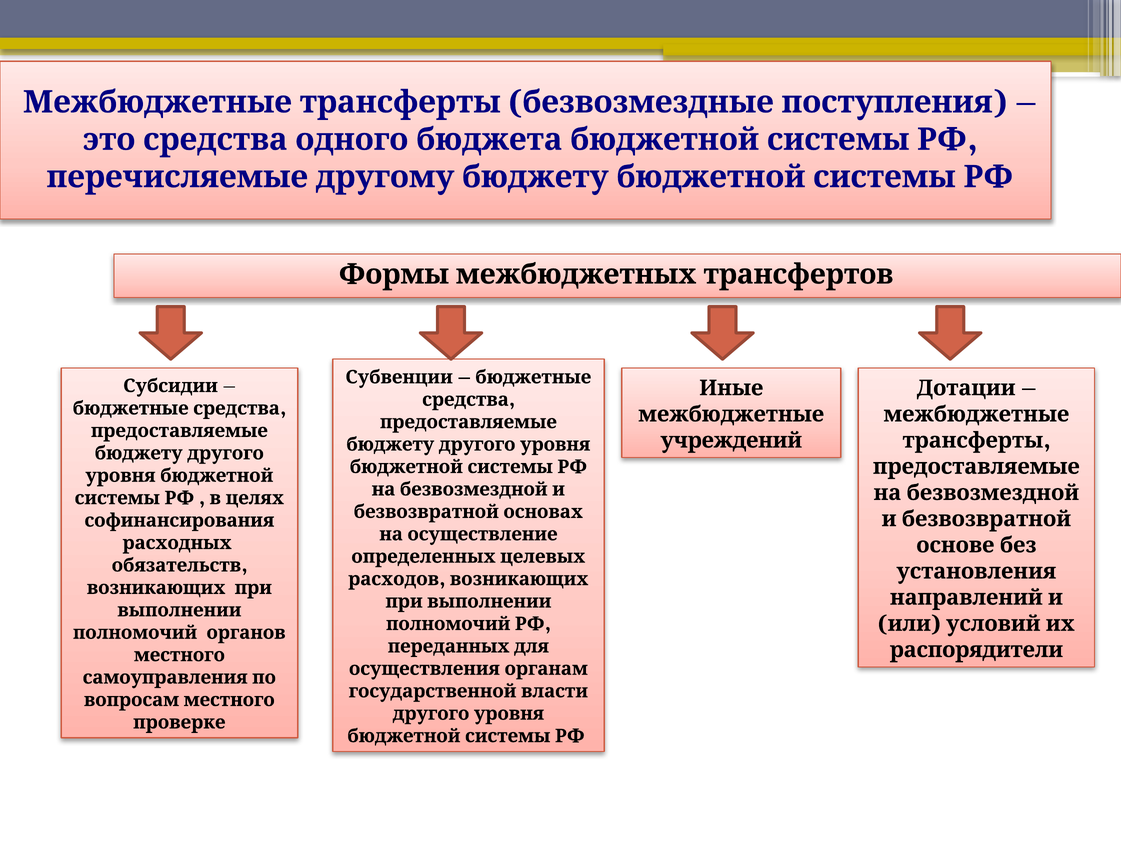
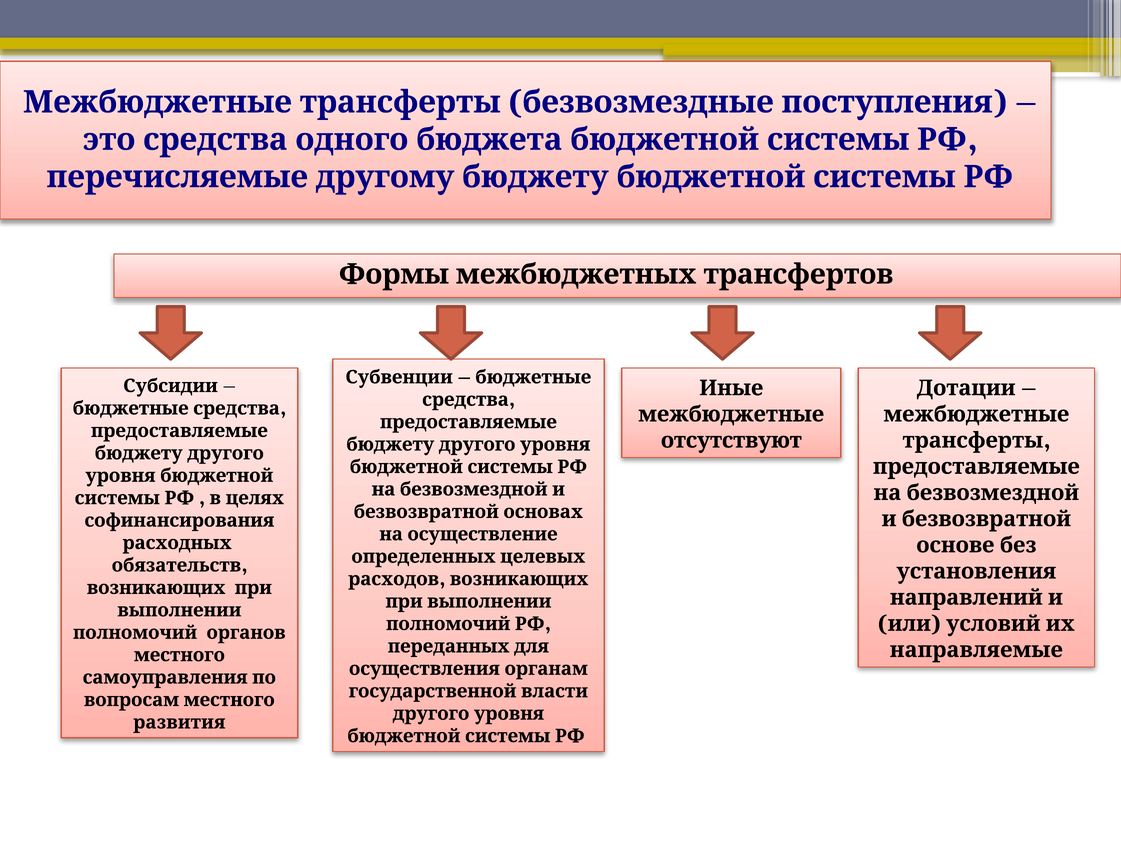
учреждений: учреждений -> отсутствуют
распорядители: распорядители -> направляемые
проверке: проверке -> развития
